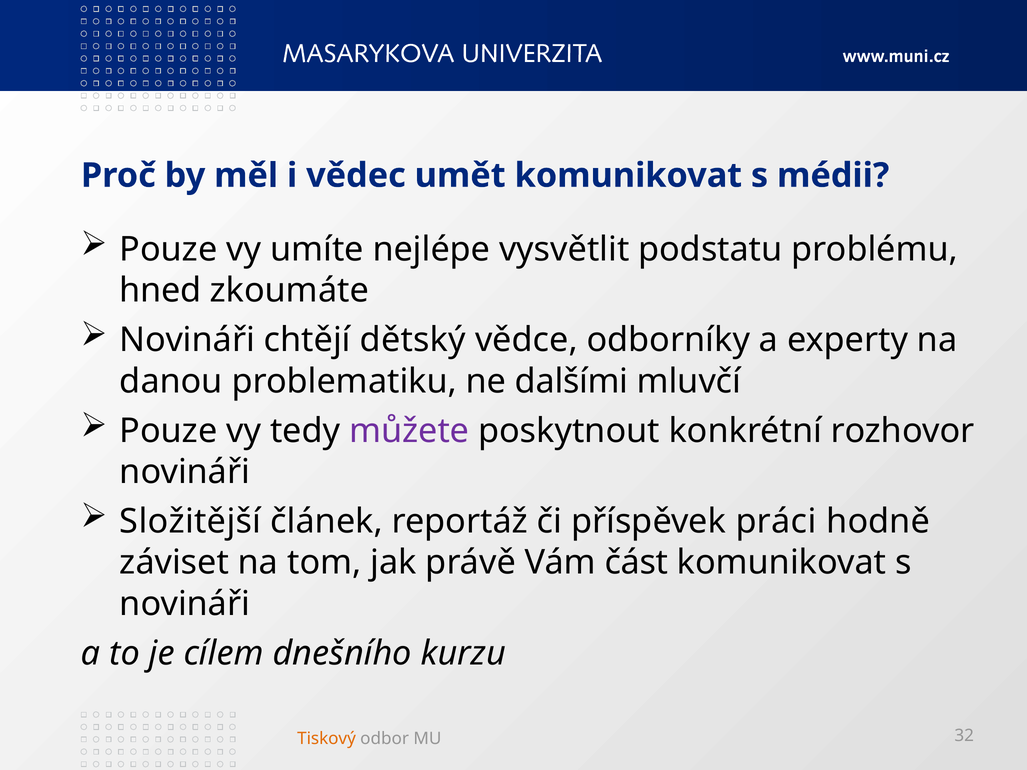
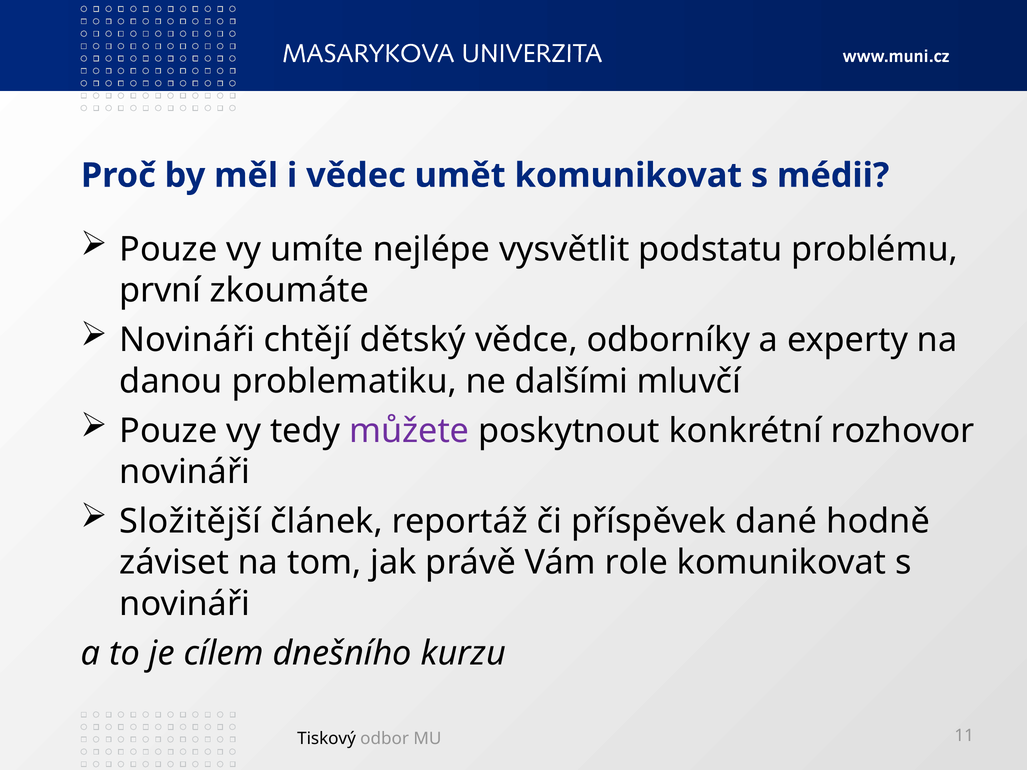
hned: hned -> první
práci: práci -> dané
část: část -> role
Tiskový colour: orange -> black
32: 32 -> 11
